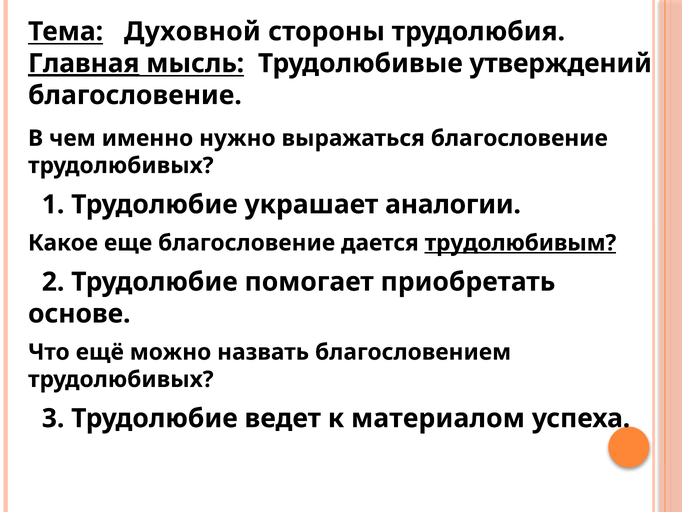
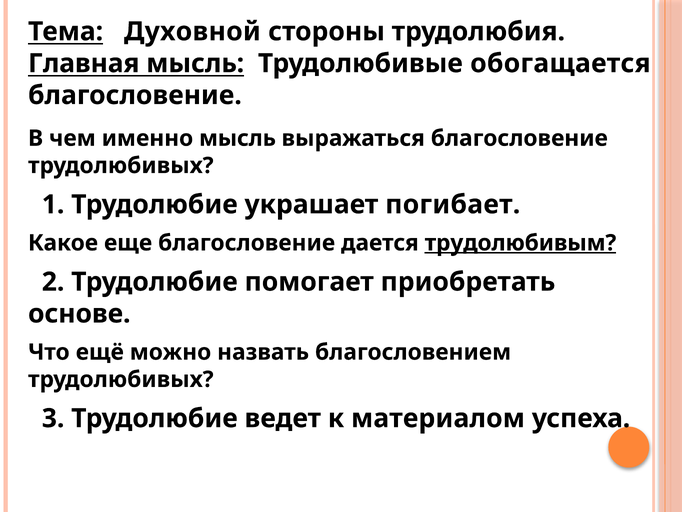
Главная underline: present -> none
утверждений: утверждений -> обогащается
именно нужно: нужно -> мысль
аналогии: аналогии -> погибает
